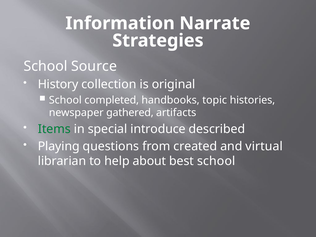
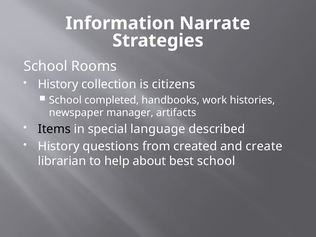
Source: Source -> Rooms
original: original -> citizens
topic: topic -> work
gathered: gathered -> manager
Items colour: green -> black
introduce: introduce -> language
Playing at (59, 146): Playing -> History
virtual: virtual -> create
